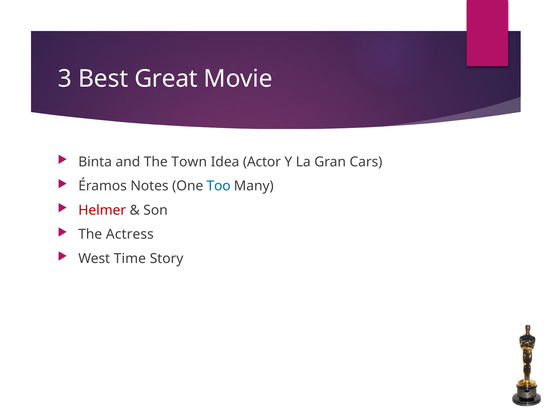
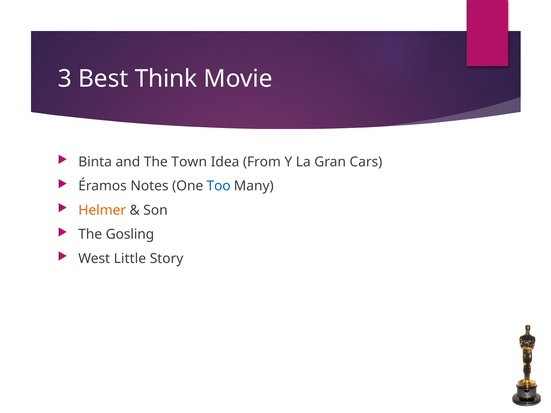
Great: Great -> Think
Actor: Actor -> From
Helmer colour: red -> orange
Actress: Actress -> Gosling
Time: Time -> Little
